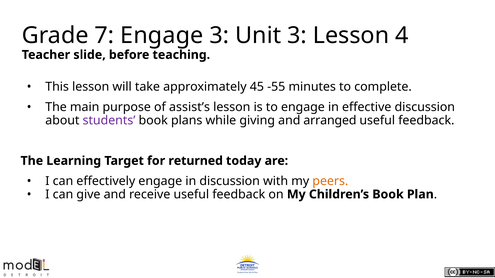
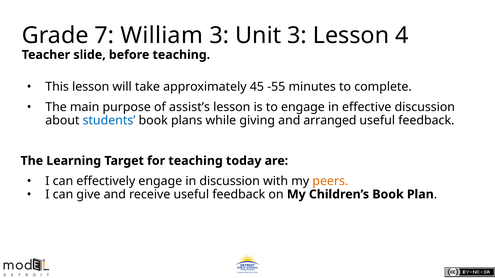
7 Engage: Engage -> William
students colour: purple -> blue
for returned: returned -> teaching
